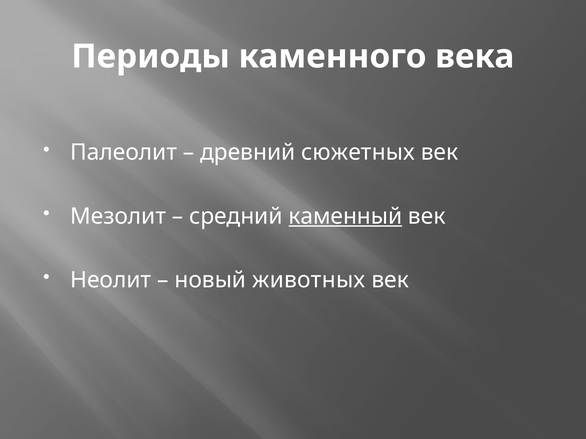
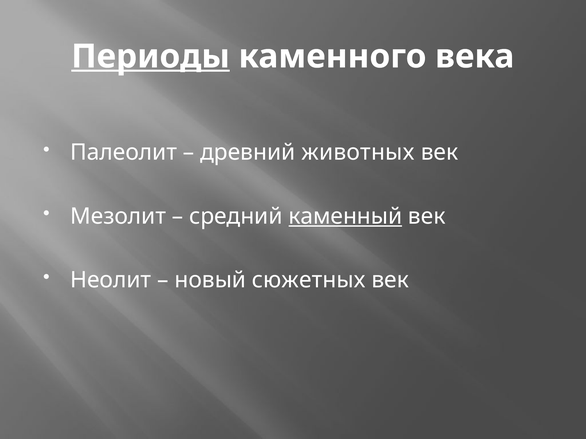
Периоды underline: none -> present
сюжетных: сюжетных -> животных
животных: животных -> сюжетных
